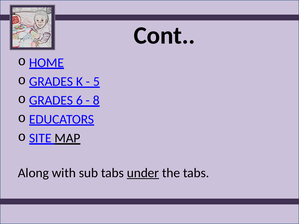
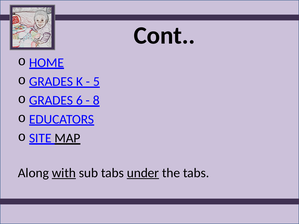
with underline: none -> present
